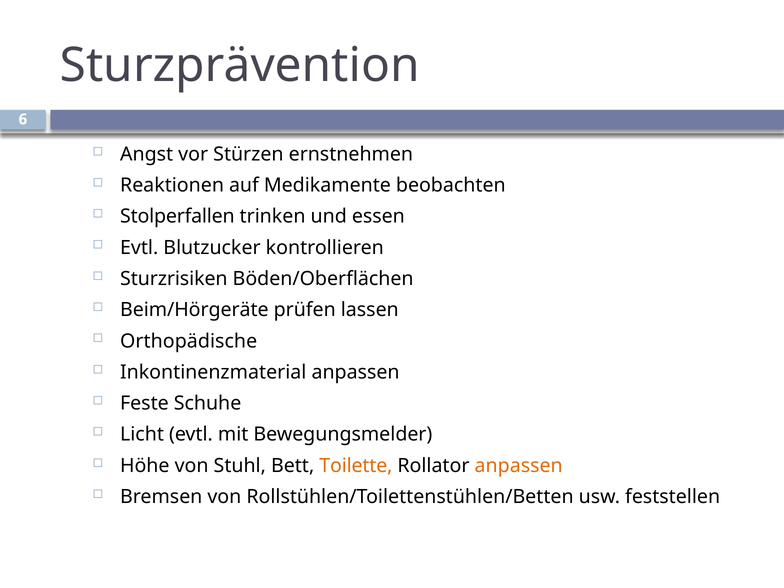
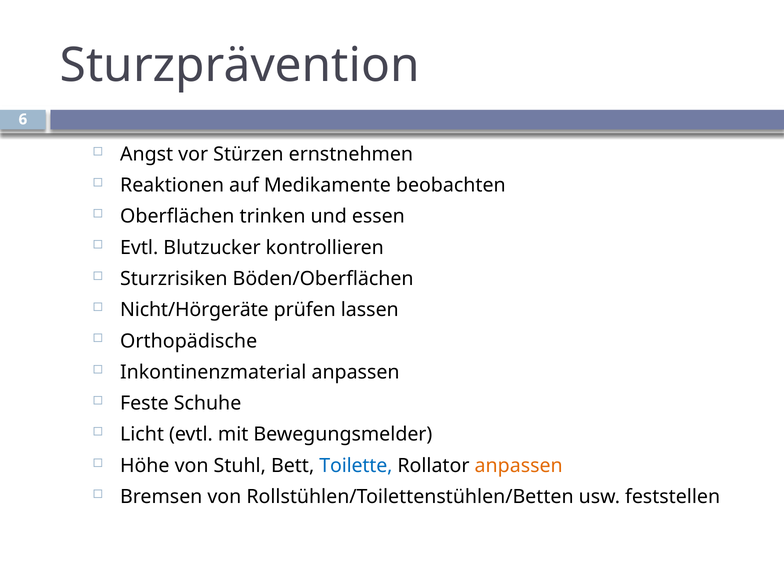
Stolperfallen: Stolperfallen -> Oberflächen
Beim/Hörgeräte: Beim/Hörgeräte -> Nicht/Hörgeräte
Toilette colour: orange -> blue
